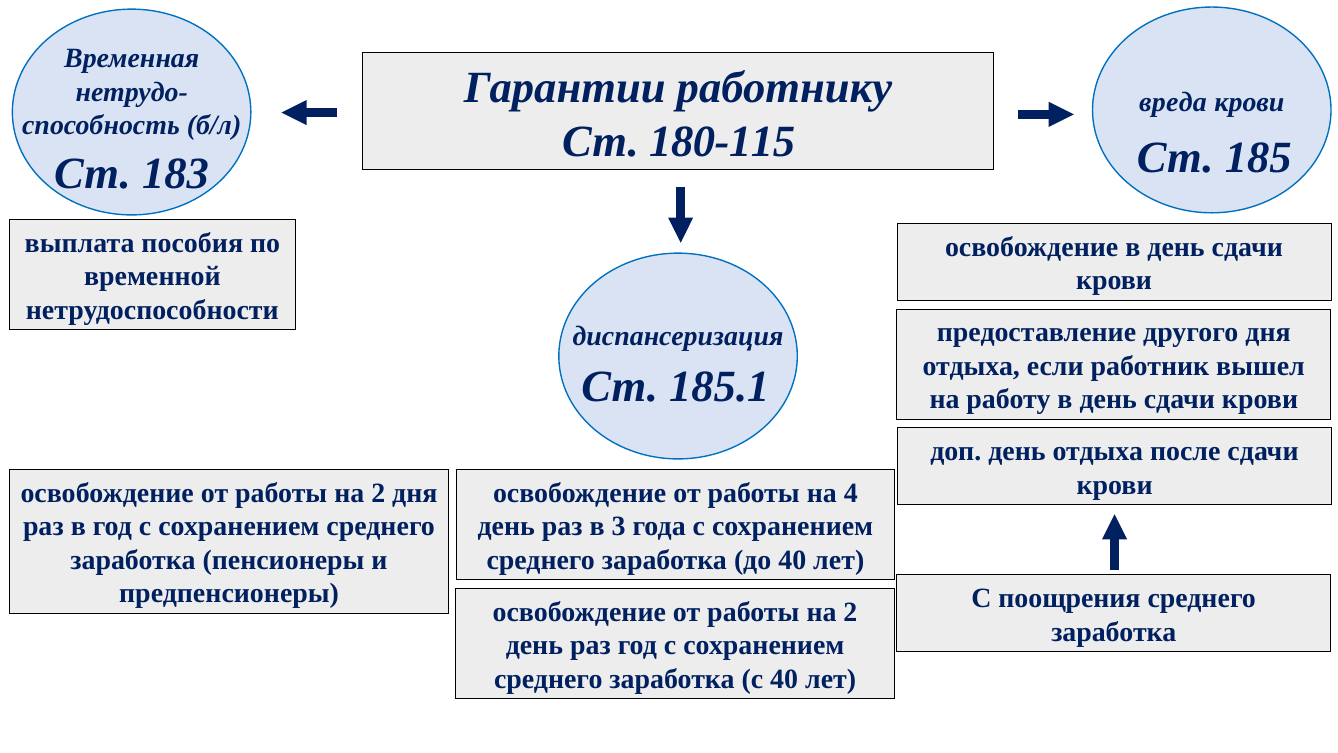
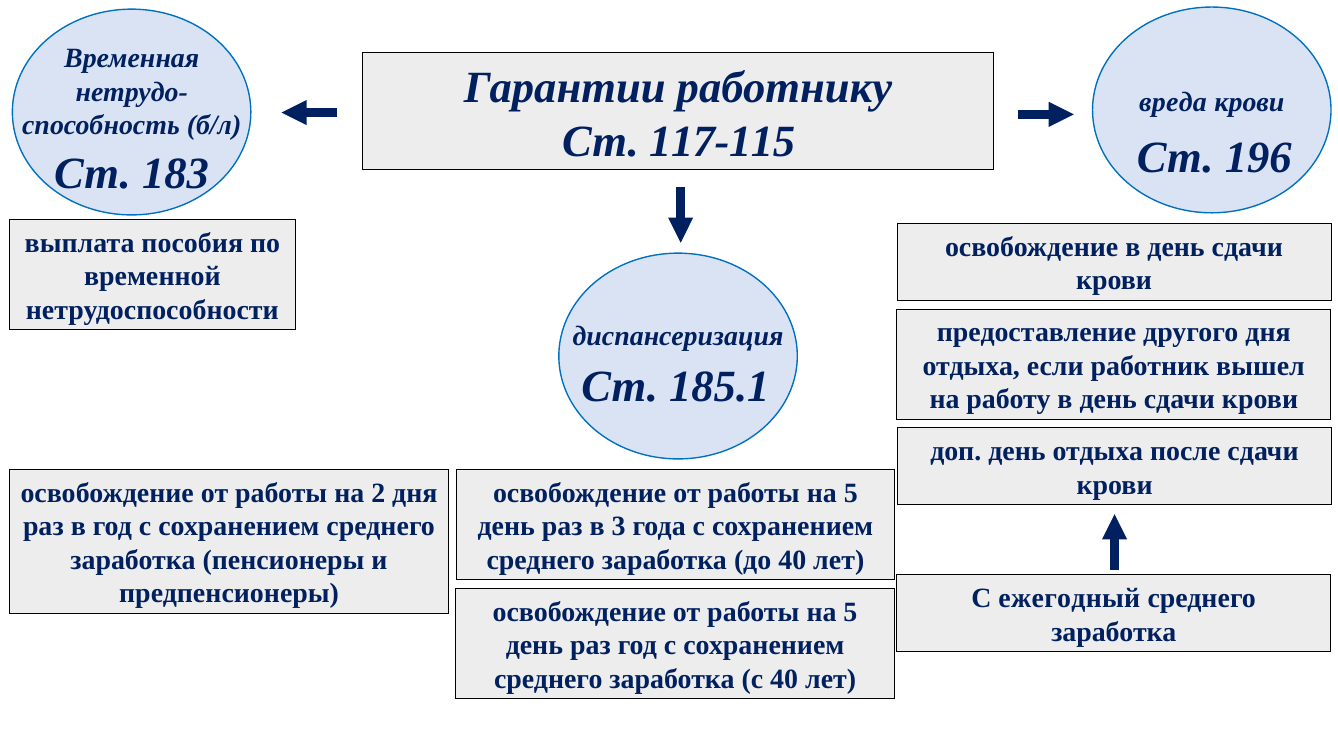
180-115: 180-115 -> 117-115
185: 185 -> 196
4 at (851, 493): 4 -> 5
поощрения: поощрения -> ежегодный
2 at (850, 612): 2 -> 5
